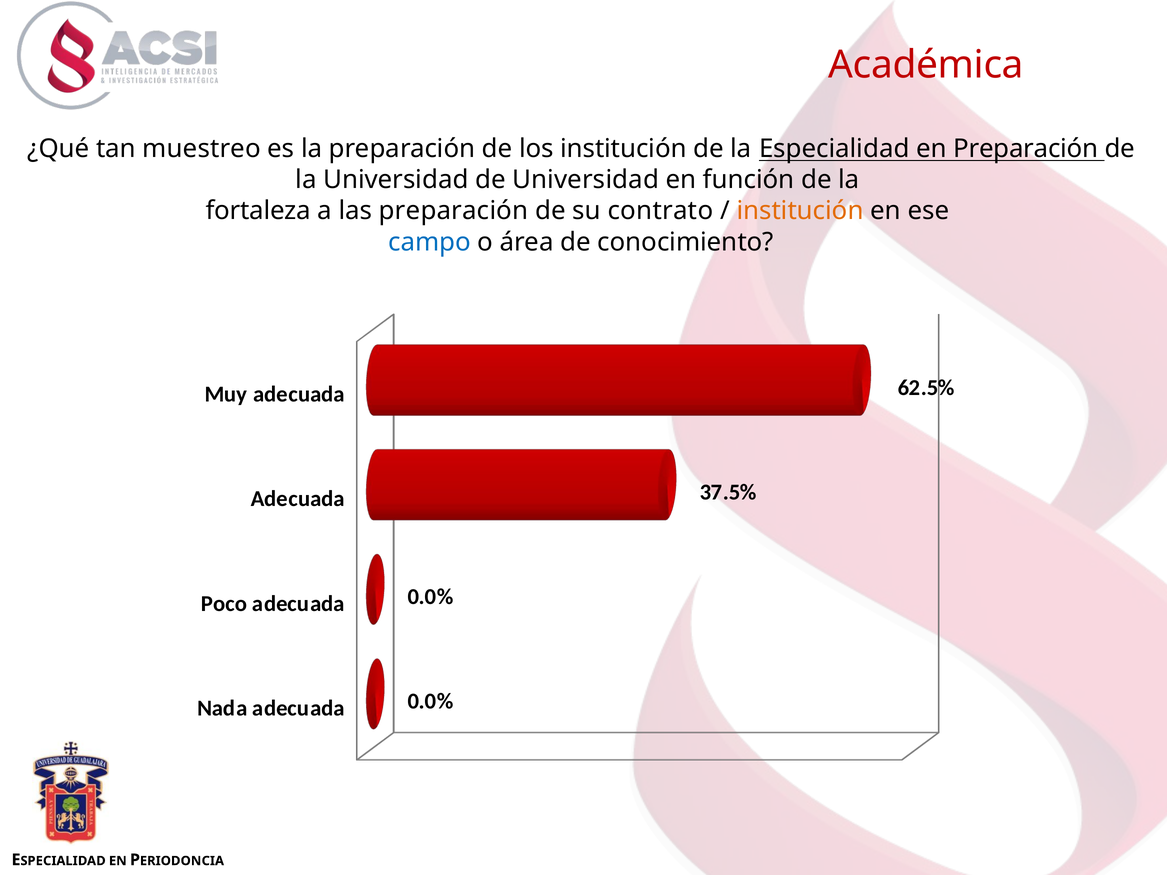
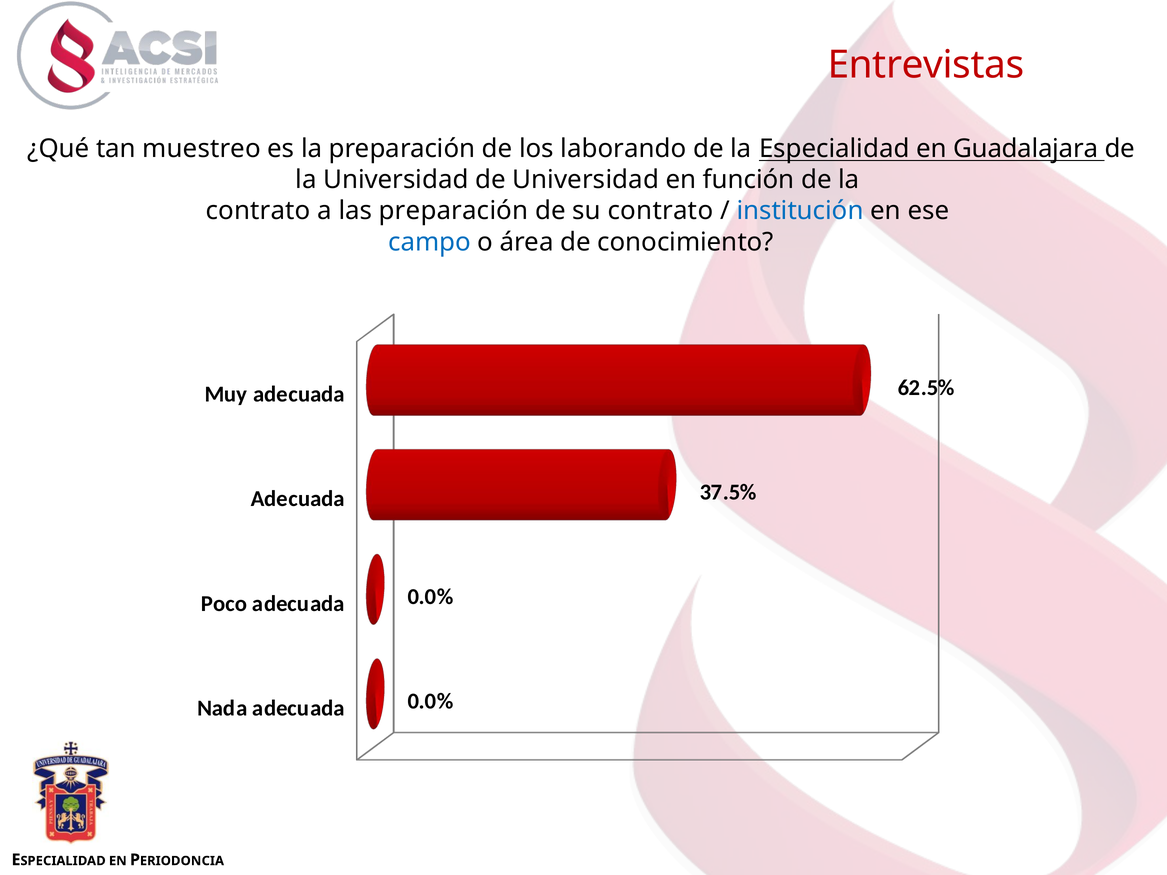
Académica: Académica -> Entrevistas
los institución: institución -> laborando
en Preparación: Preparación -> Guadalajara
fortaleza at (258, 211): fortaleza -> contrato
institución at (800, 211) colour: orange -> blue
